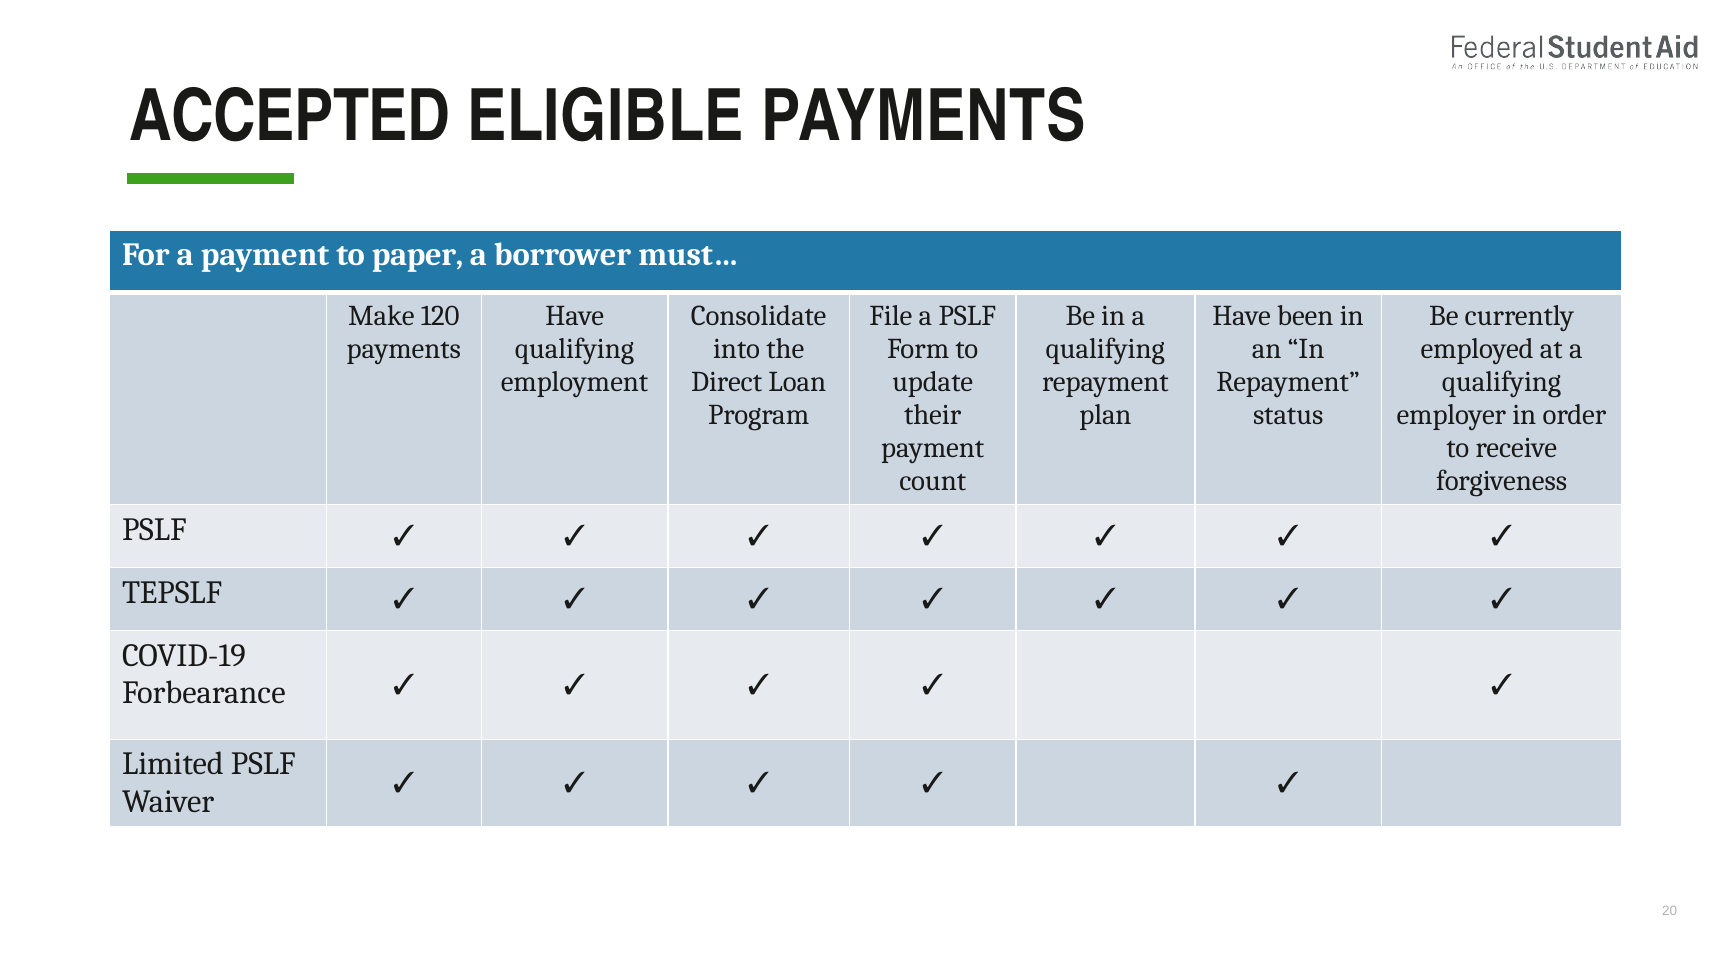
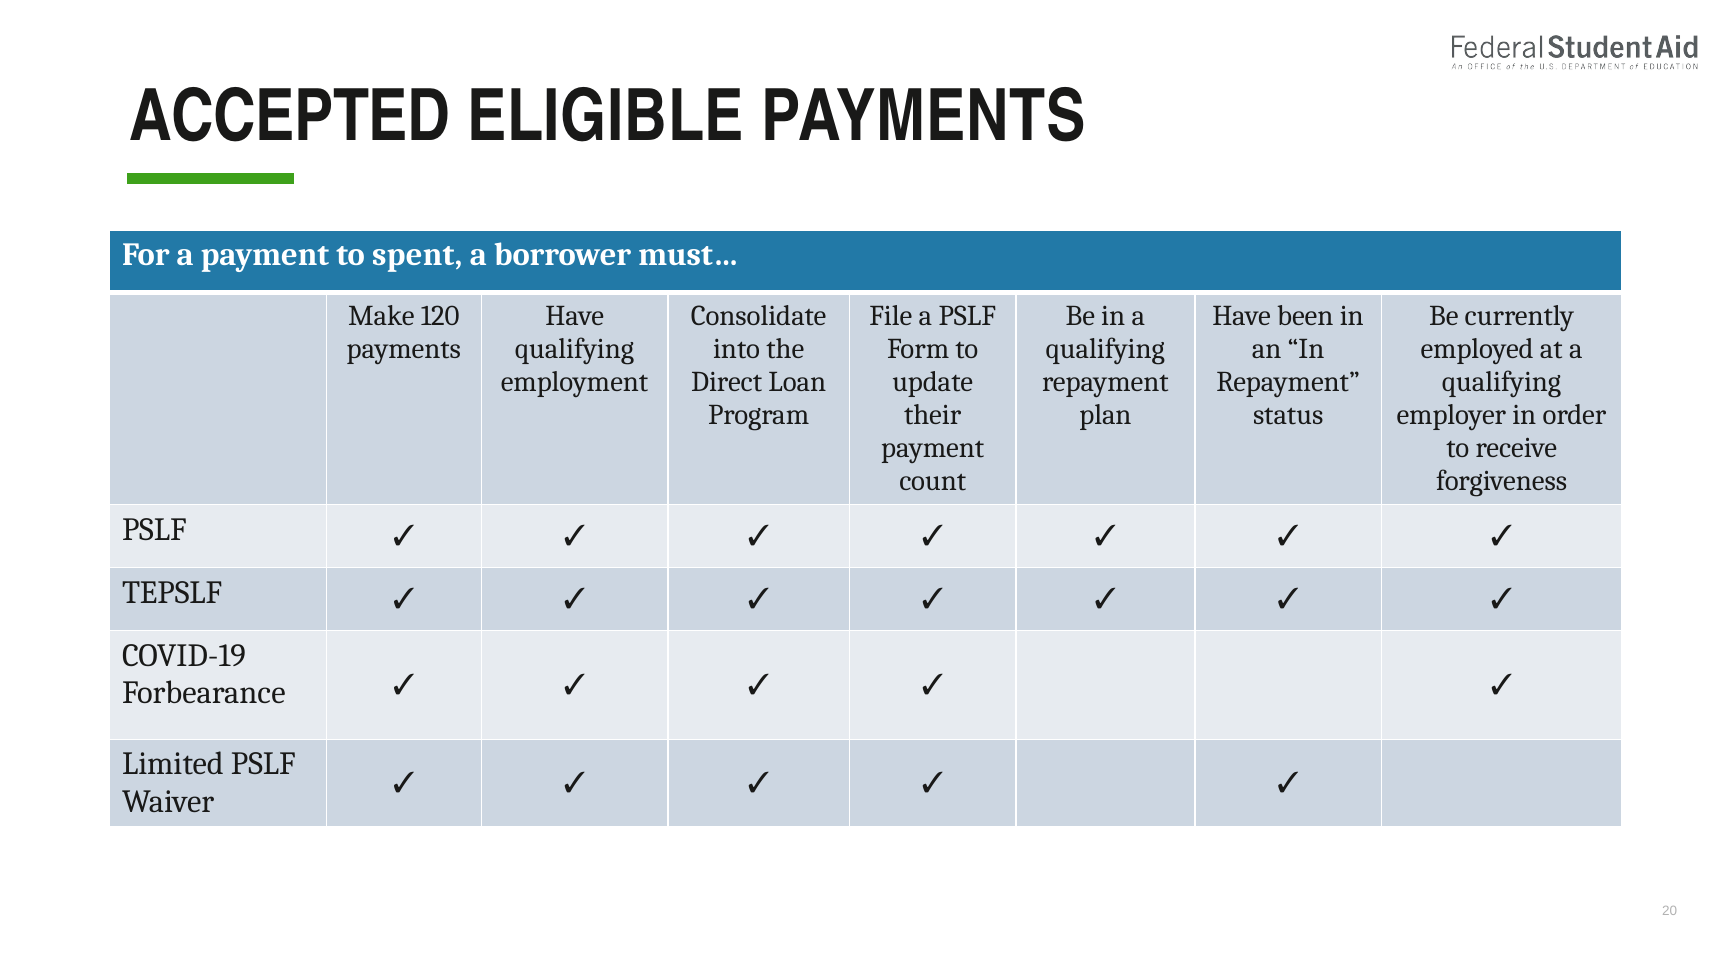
paper: paper -> spent
